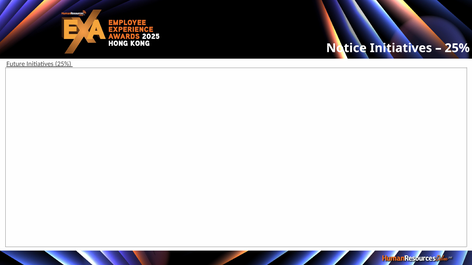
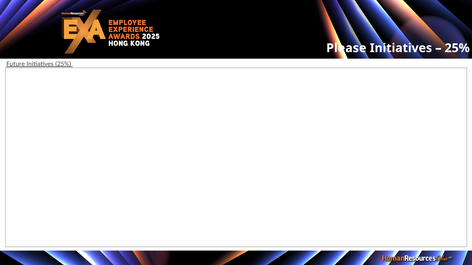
Notice: Notice -> Please
